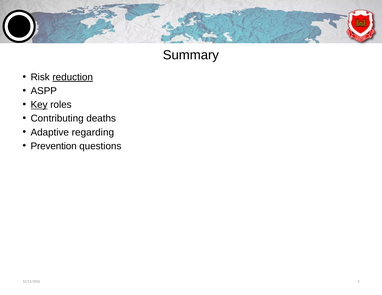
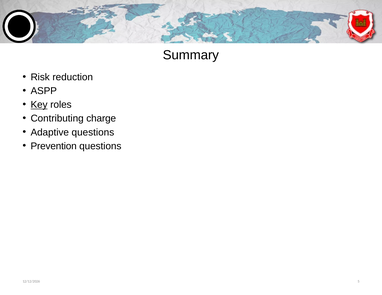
reduction underline: present -> none
deaths: deaths -> charge
Adaptive regarding: regarding -> questions
